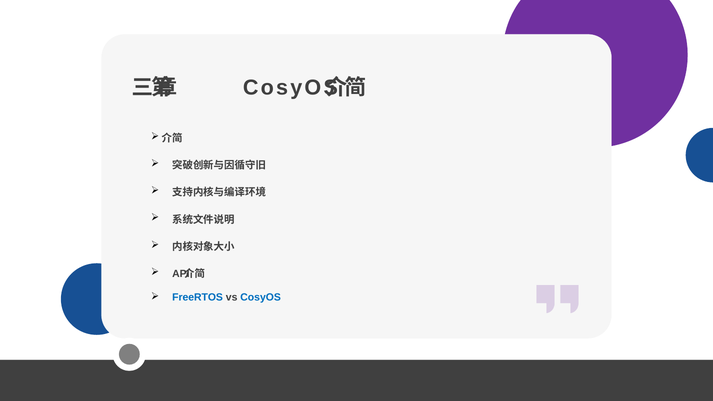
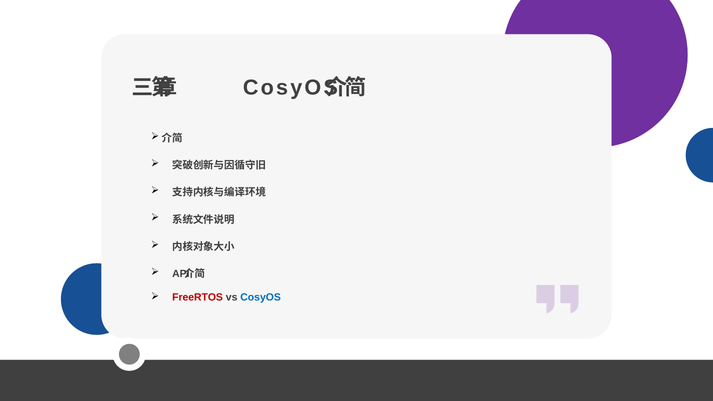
FreeRTOS colour: blue -> red
